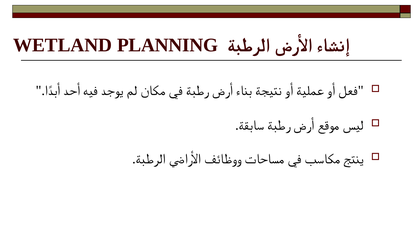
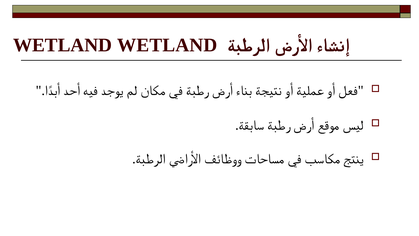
WETLAND PLANNING: PLANNING -> WETLAND
